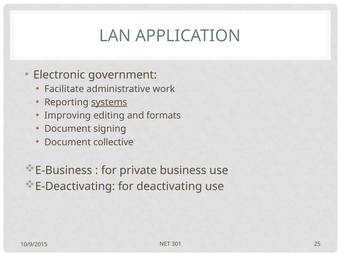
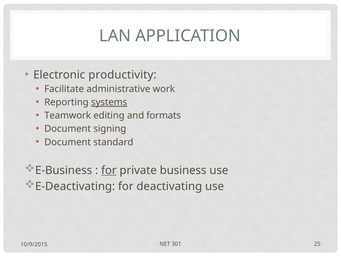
government: government -> productivity
Improving: Improving -> Teamwork
collective: collective -> standard
for at (109, 170) underline: none -> present
